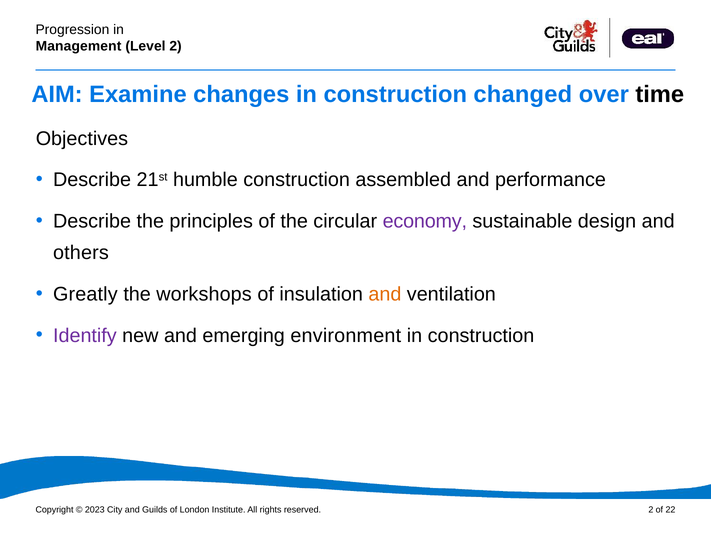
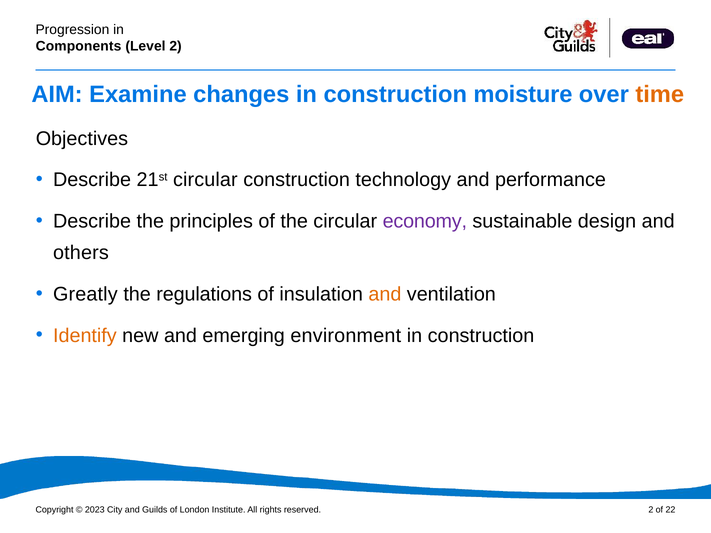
Management: Management -> Components
changed: changed -> moisture
time colour: black -> orange
21st humble: humble -> circular
assembled: assembled -> technology
workshops: workshops -> regulations
Identify colour: purple -> orange
